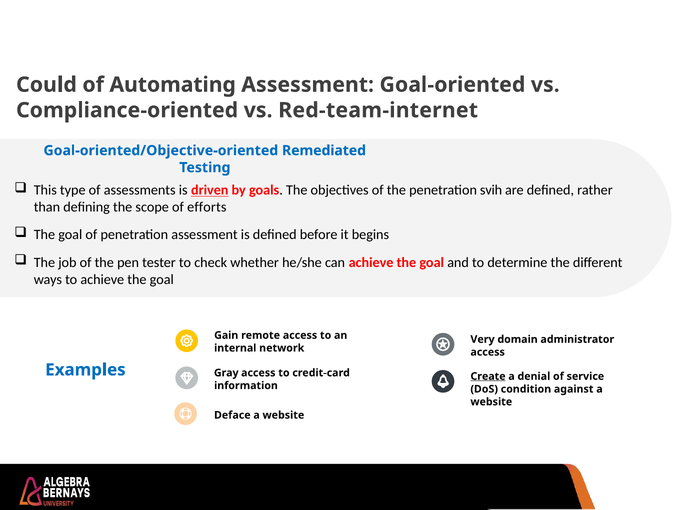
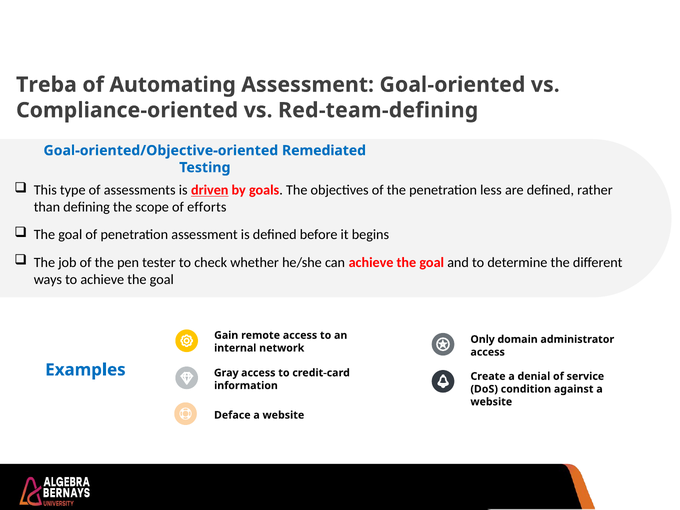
Could: Could -> Treba
Red-team-internet: Red-team-internet -> Red-team-defining
svih: svih -> less
Very: Very -> Only
Create underline: present -> none
